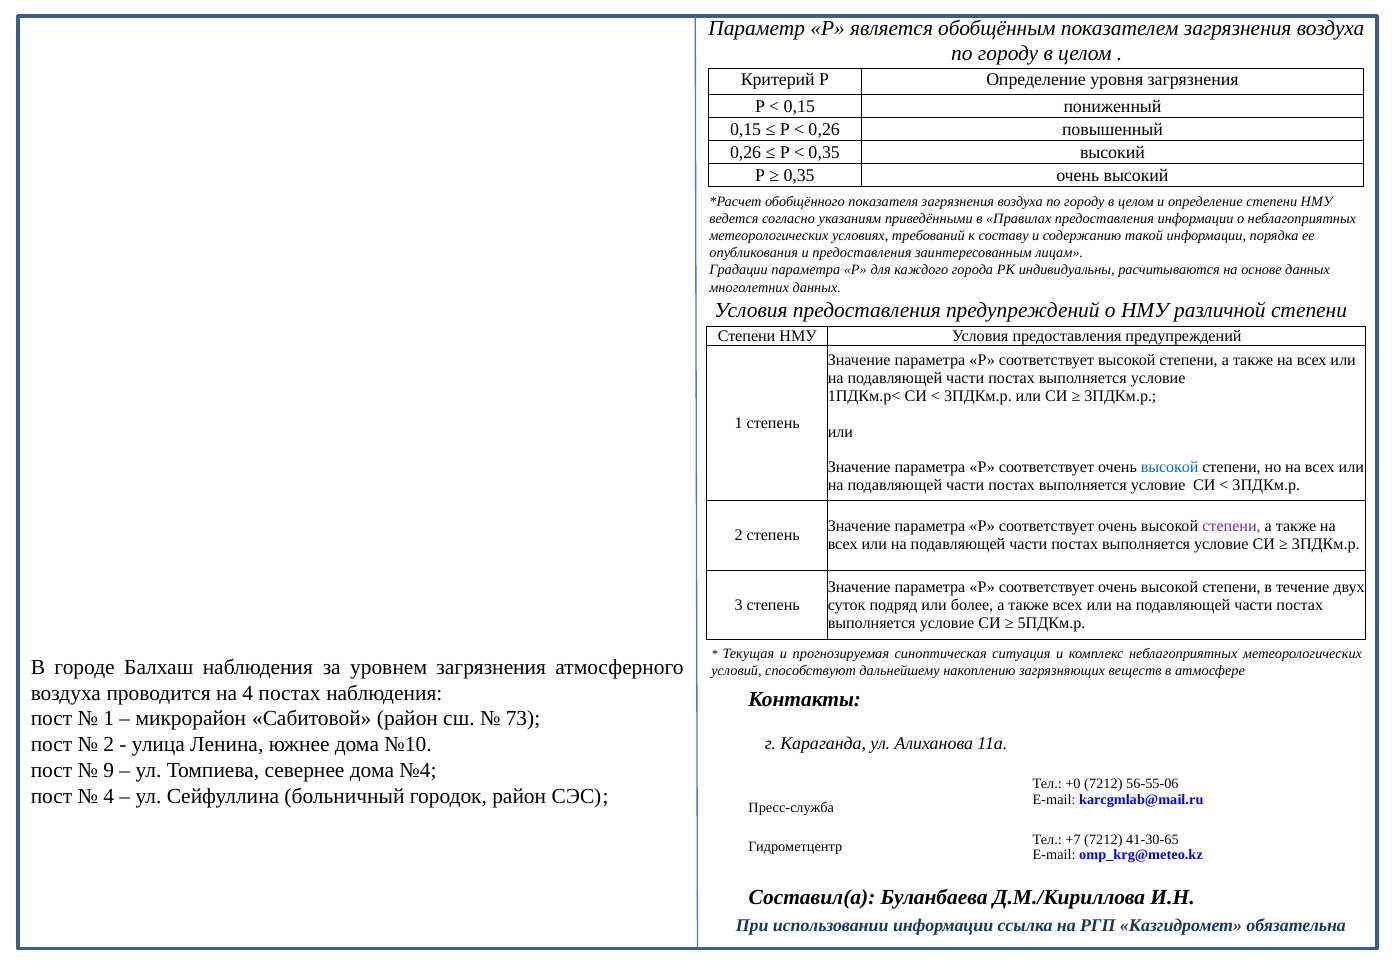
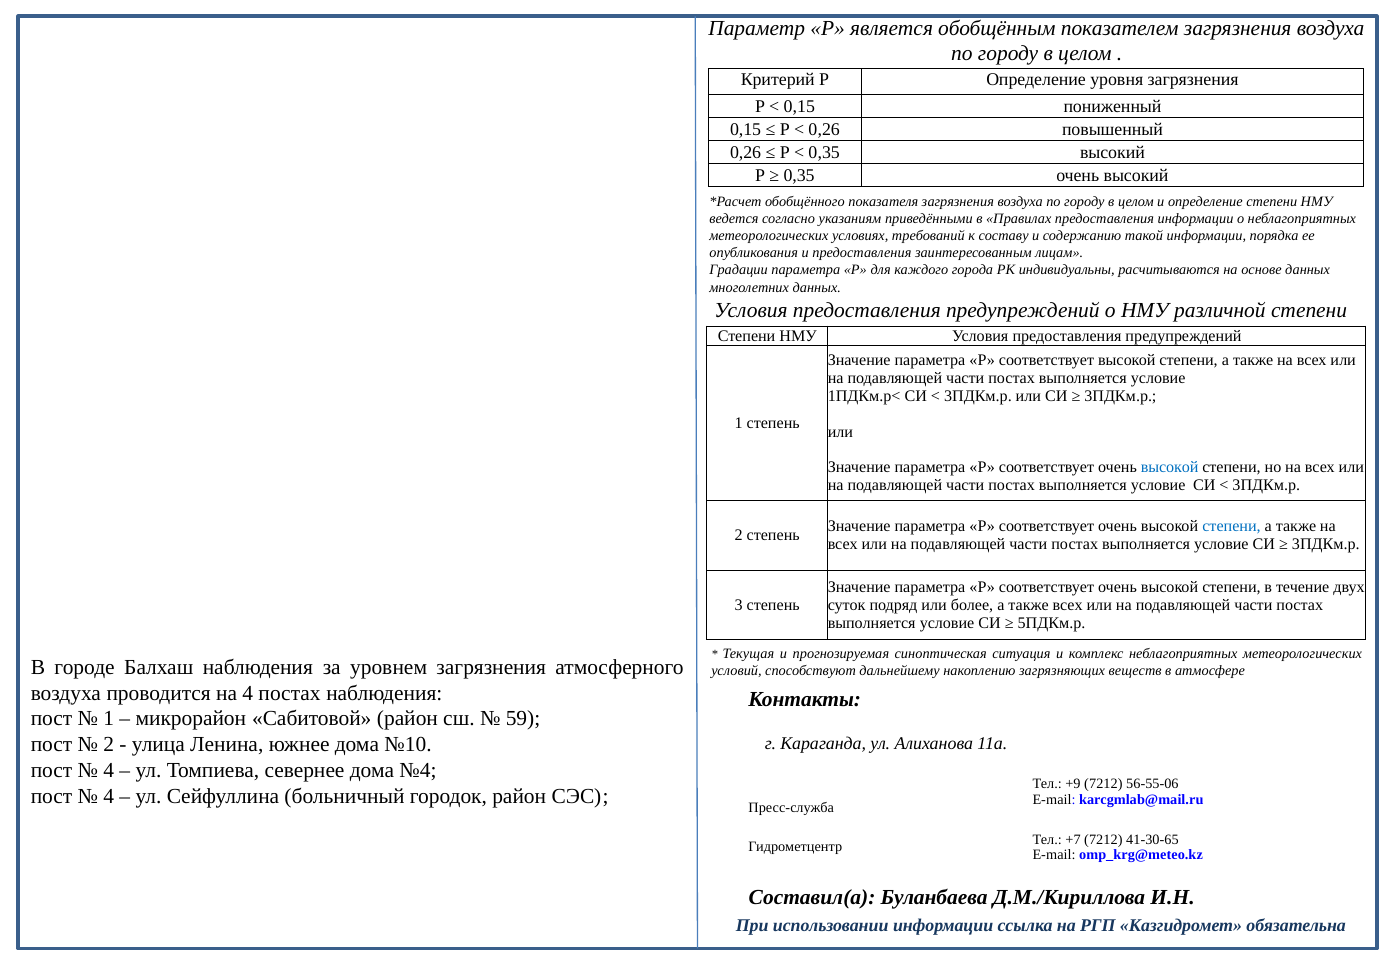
степени at (1232, 527) colour: purple -> blue
73: 73 -> 59
9 at (109, 771): 9 -> 4
+0: +0 -> +9
